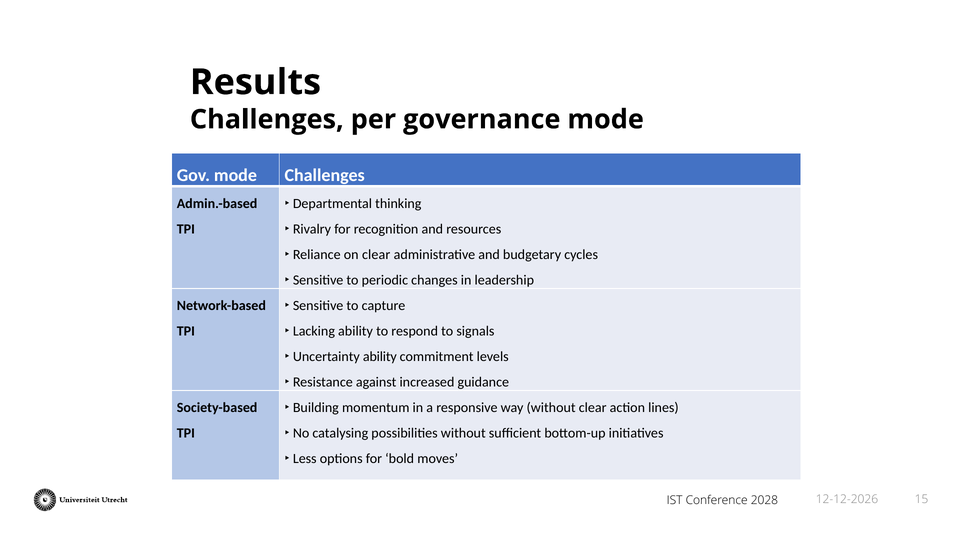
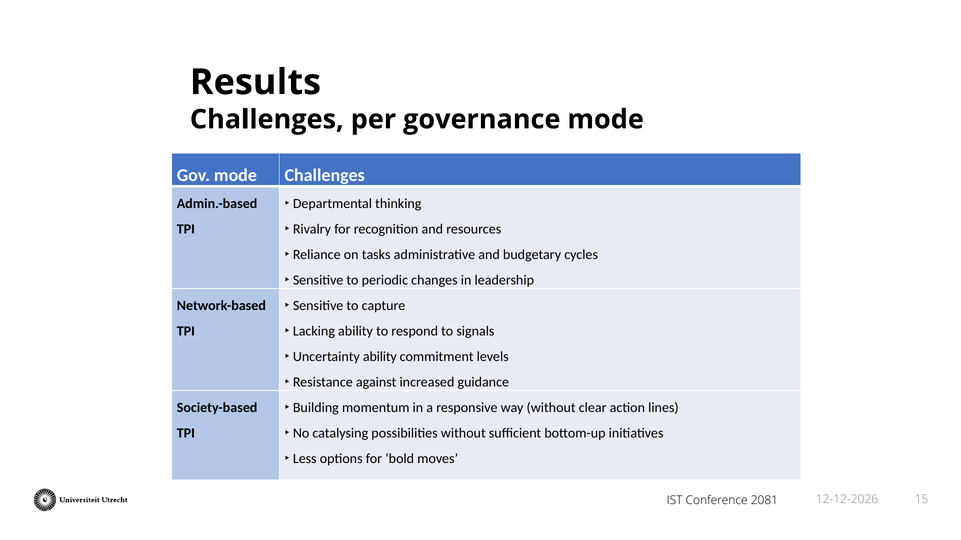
on clear: clear -> tasks
2028: 2028 -> 2081
